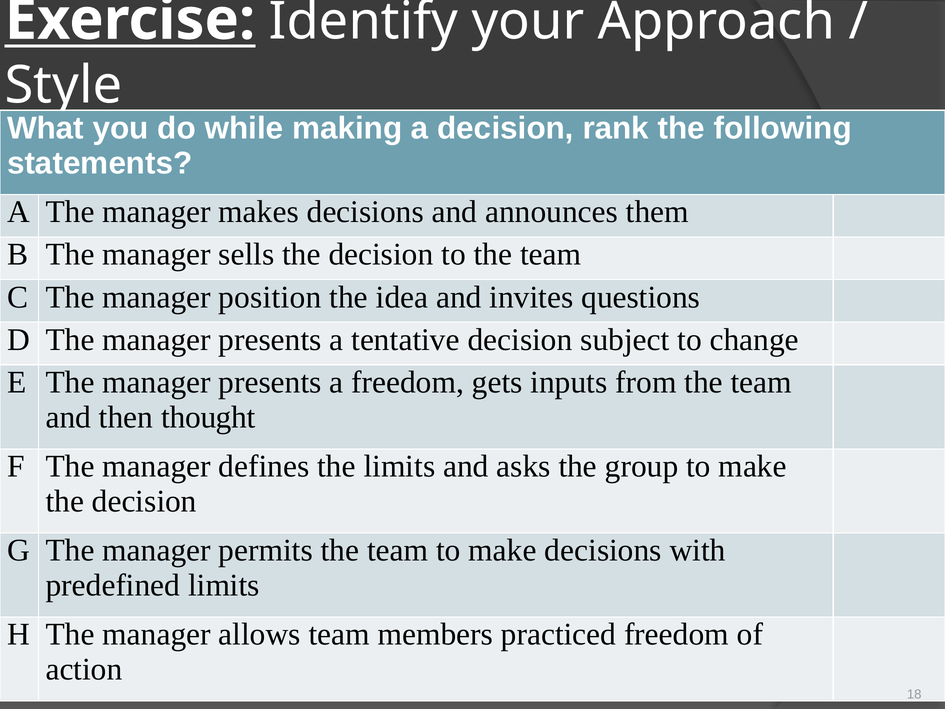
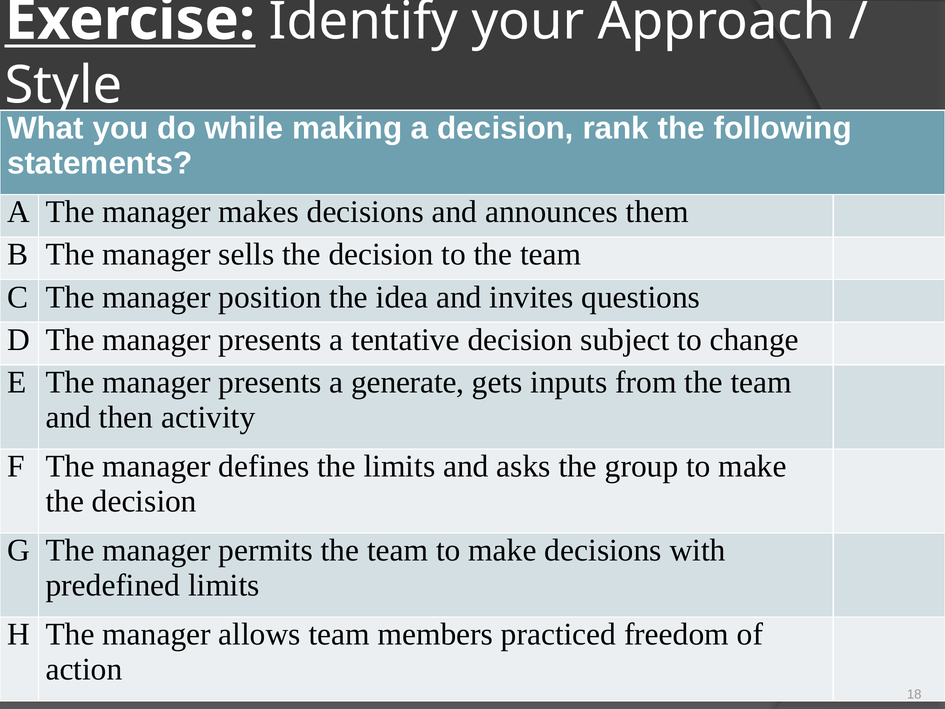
a freedom: freedom -> generate
thought: thought -> activity
